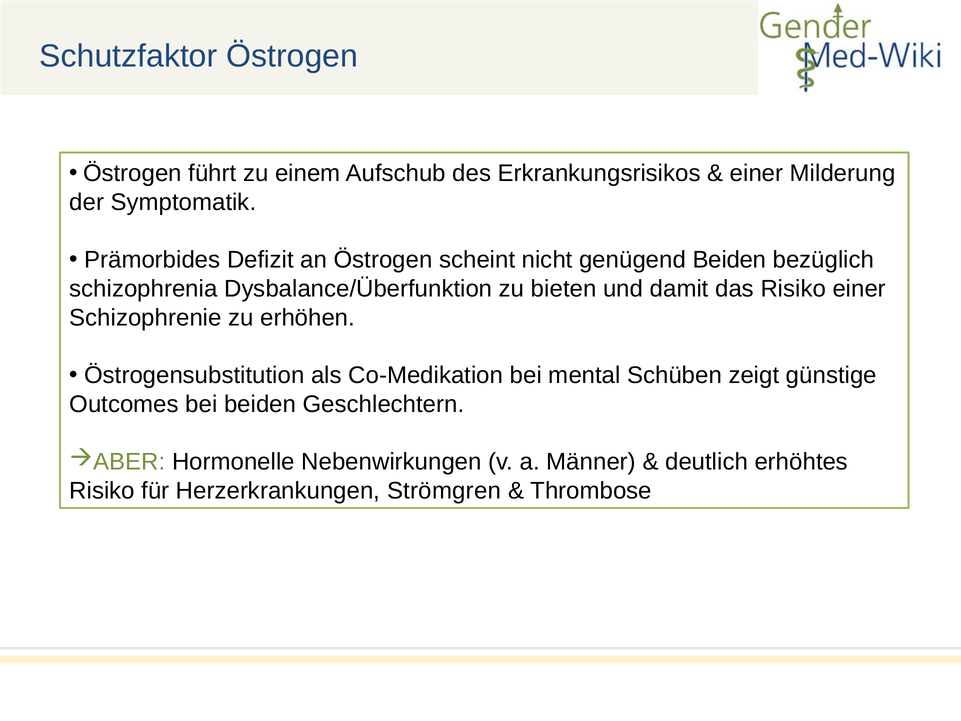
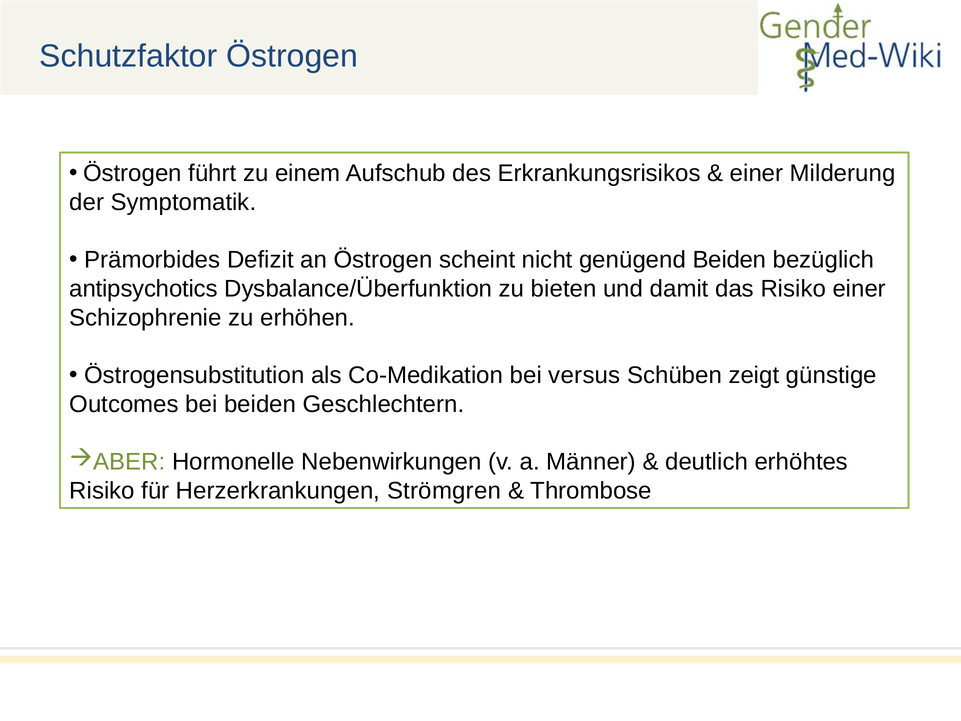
schizophrenia: schizophrenia -> antipsychotics
mental: mental -> versus
